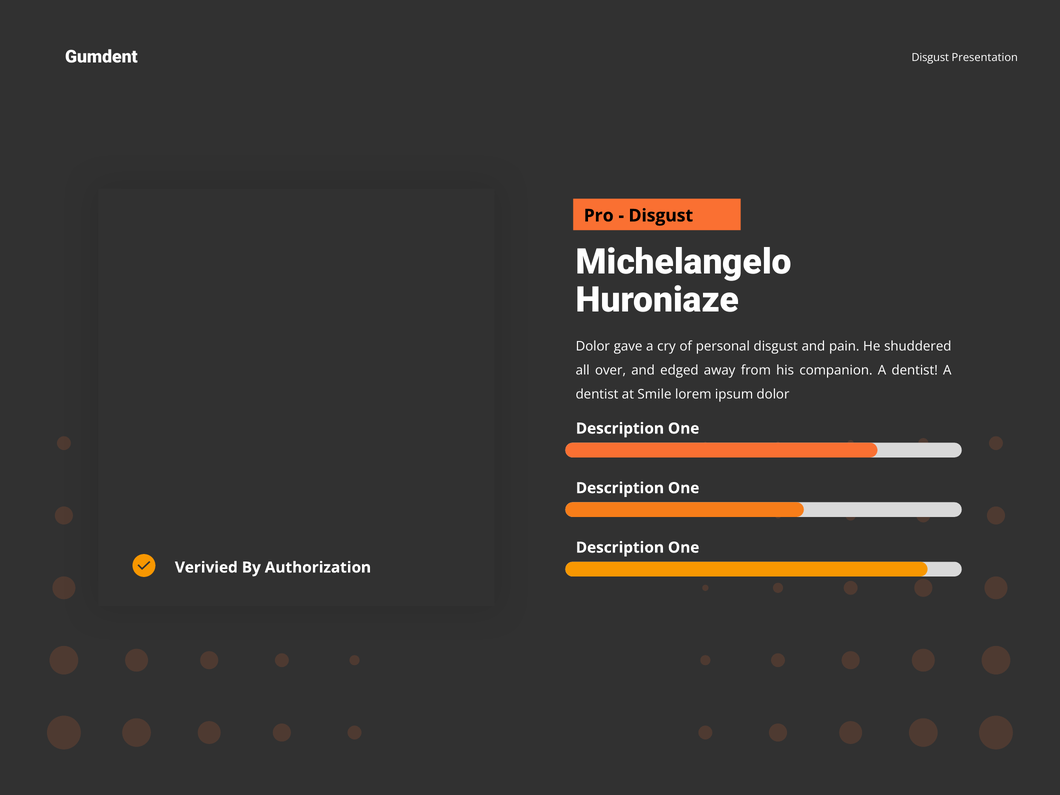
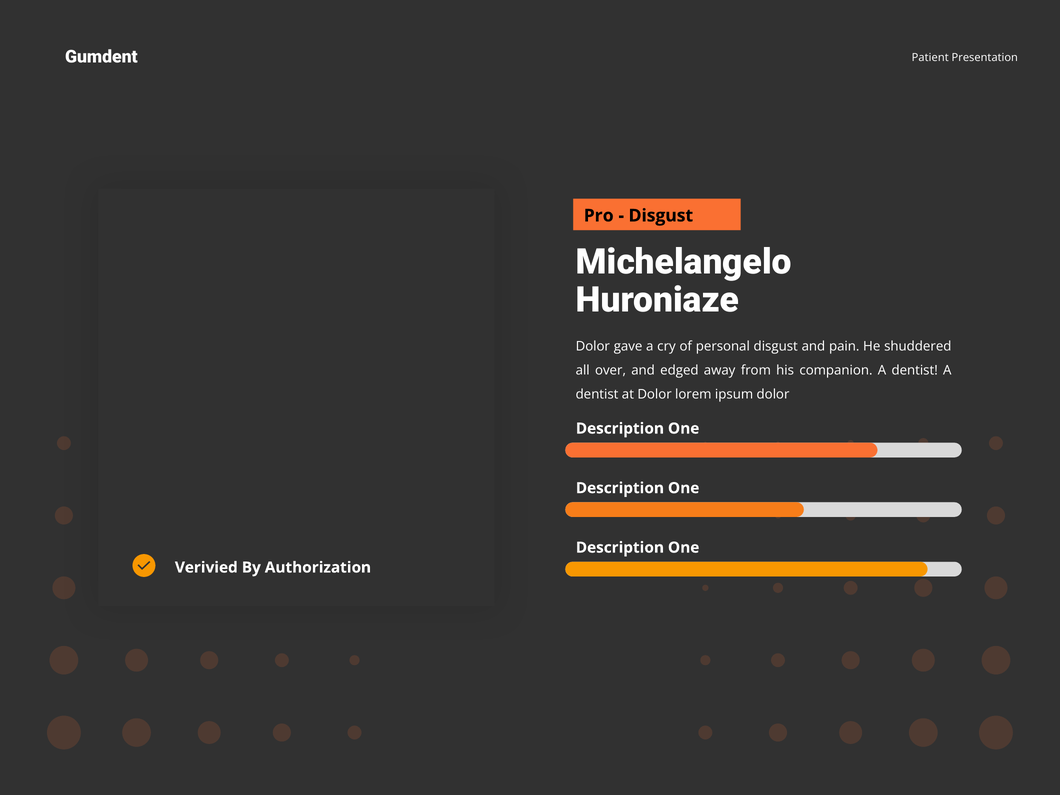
Disgust at (930, 58): Disgust -> Patient
at Smile: Smile -> Dolor
